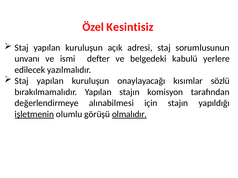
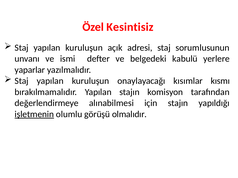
edilecek: edilecek -> yaparlar
sözlü: sözlü -> kısmı
olmalıdır underline: present -> none
